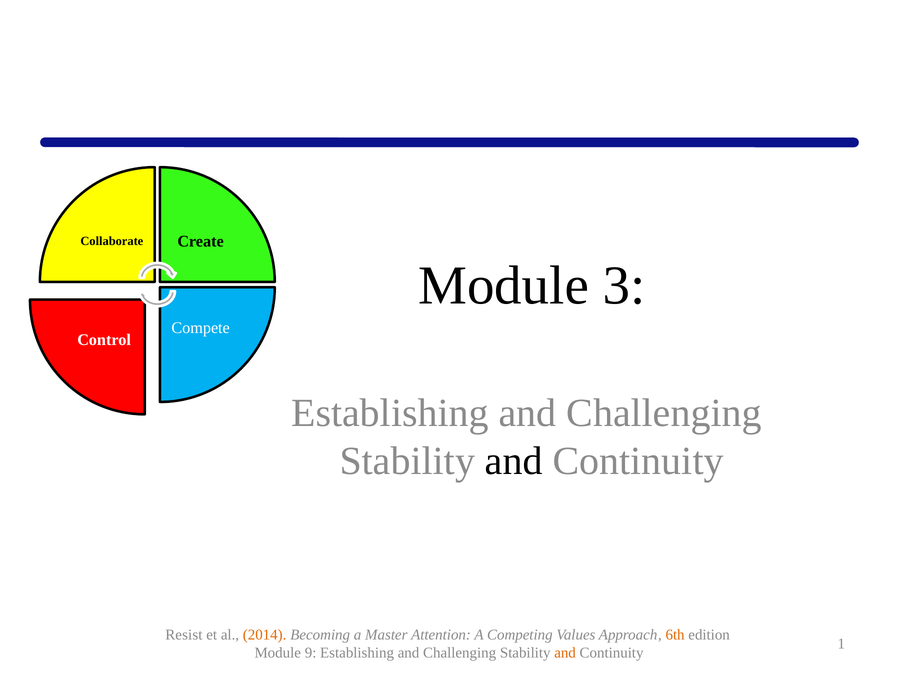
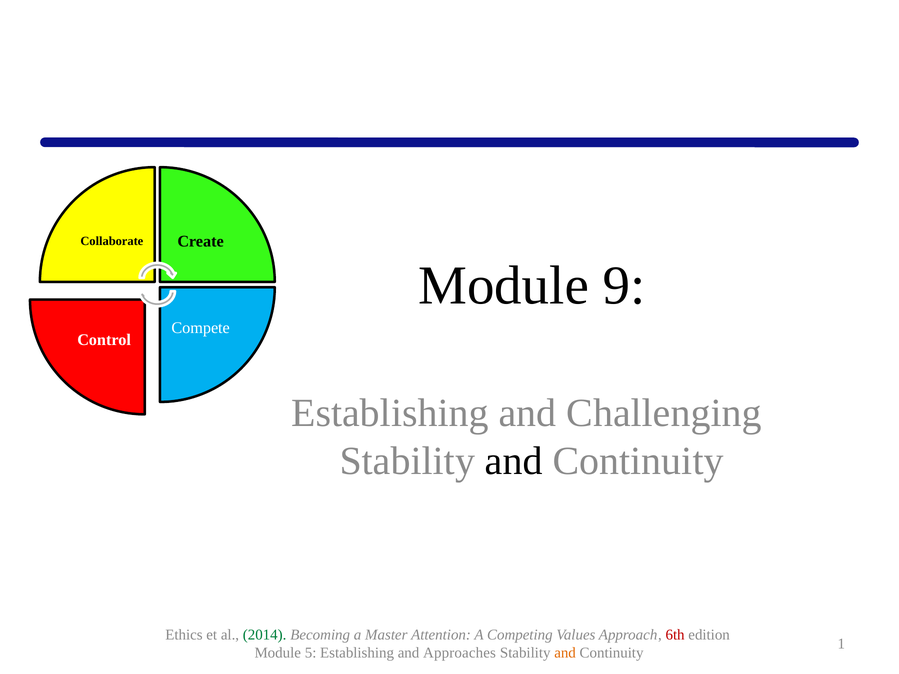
3: 3 -> 9
Resist: Resist -> Ethics
2014 colour: orange -> green
6th colour: orange -> red
9: 9 -> 5
Challenging at (460, 653): Challenging -> Approaches
